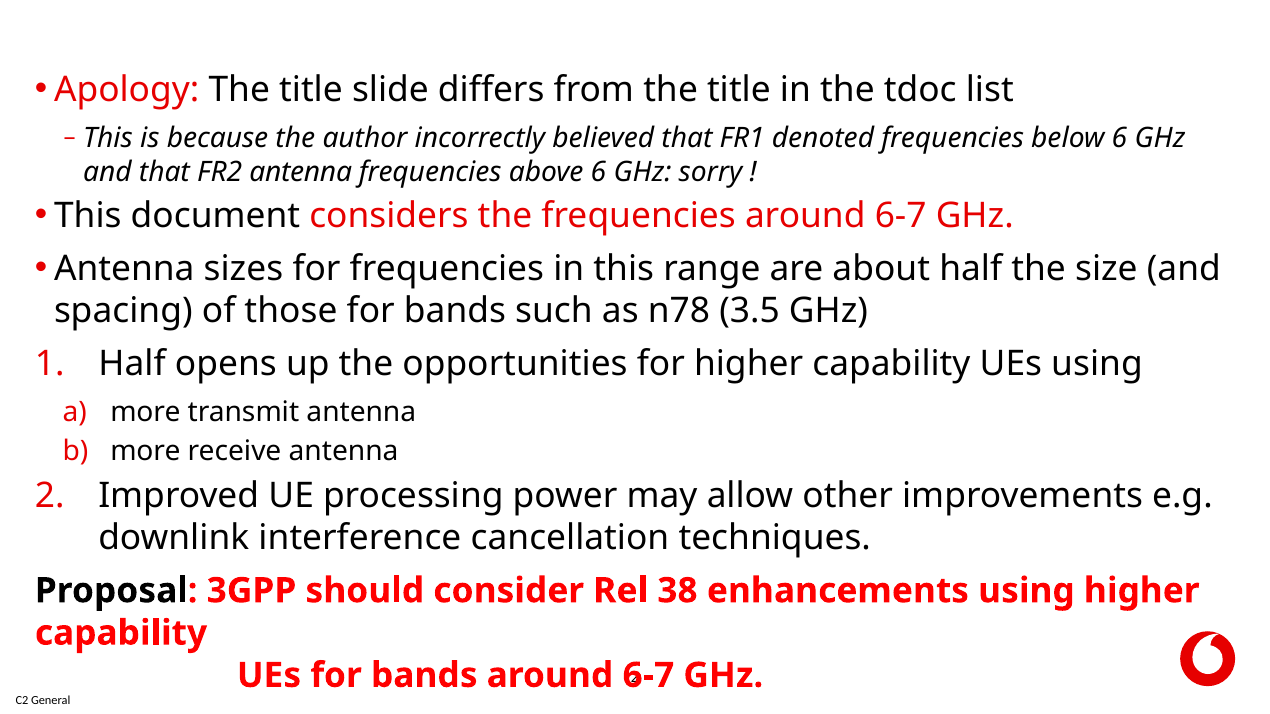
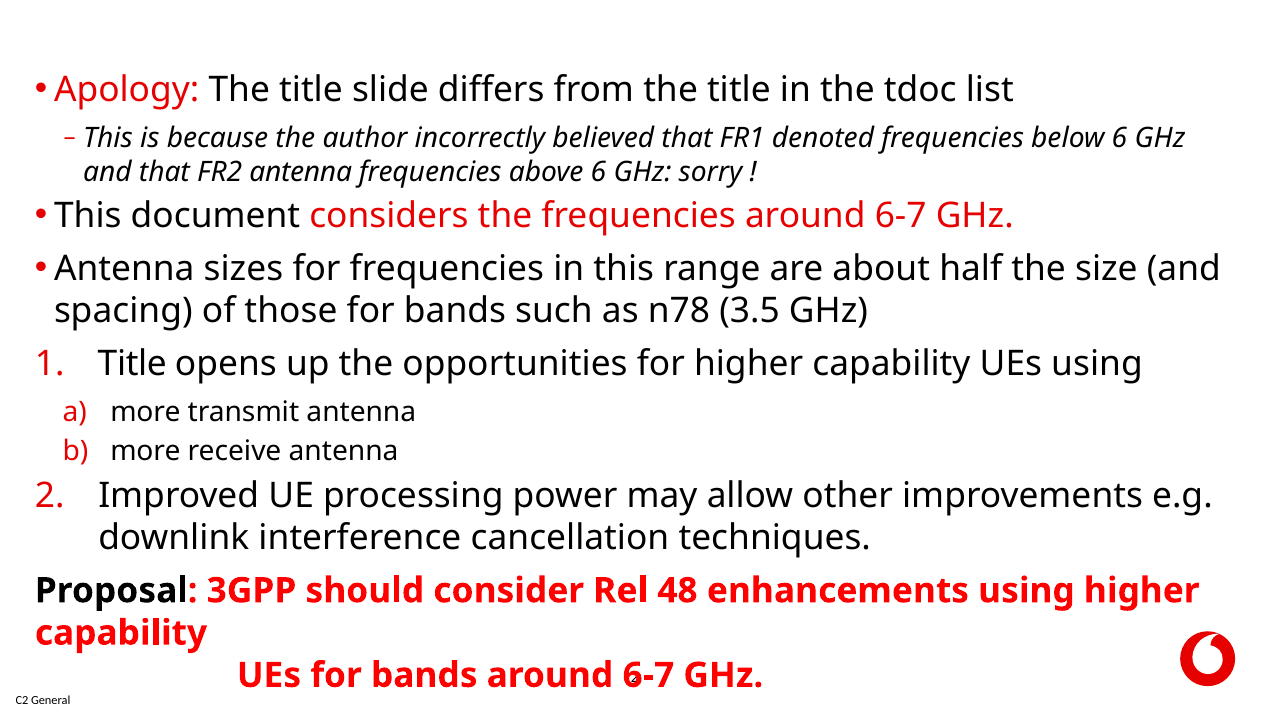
Half at (132, 364): Half -> Title
38: 38 -> 48
